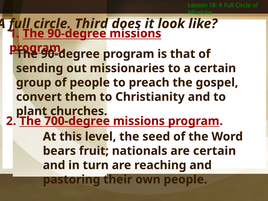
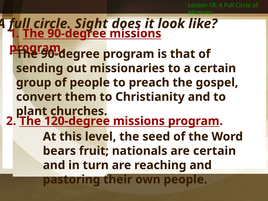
Third: Third -> Sight
700-degree: 700-degree -> 120-degree
